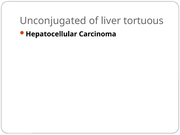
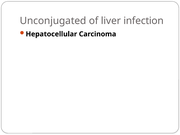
tortuous: tortuous -> infection
